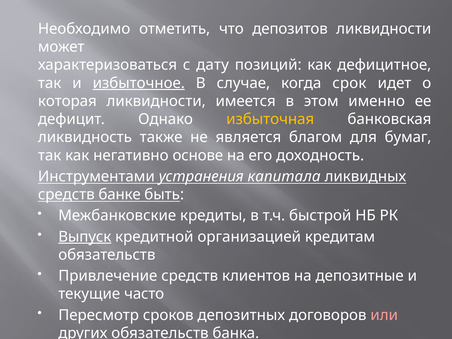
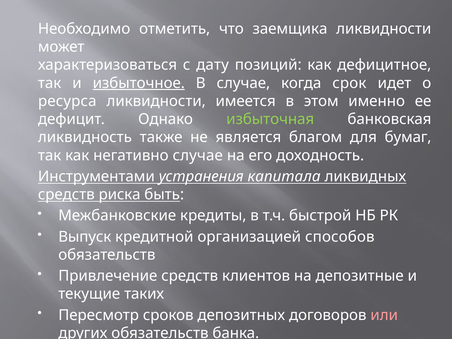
депозитов: депозитов -> заемщика
которая: которая -> ресурса
избыточная colour: yellow -> light green
негативно основе: основе -> случае
банке: банке -> риска
Выпуск underline: present -> none
кредитам: кредитам -> способов
часто: часто -> таких
